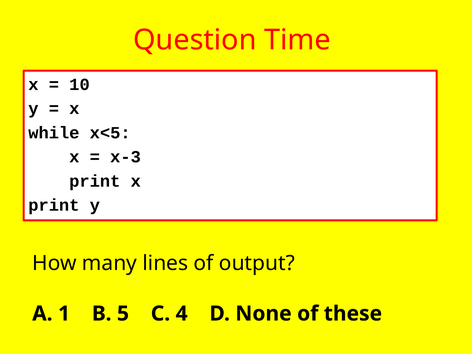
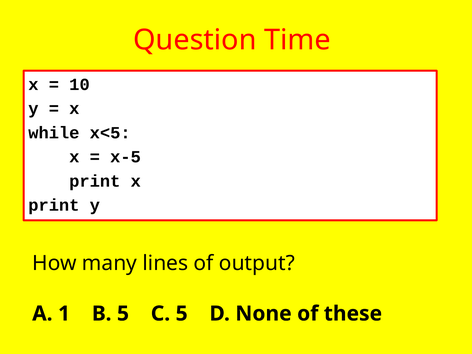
x-3: x-3 -> x-5
C 4: 4 -> 5
